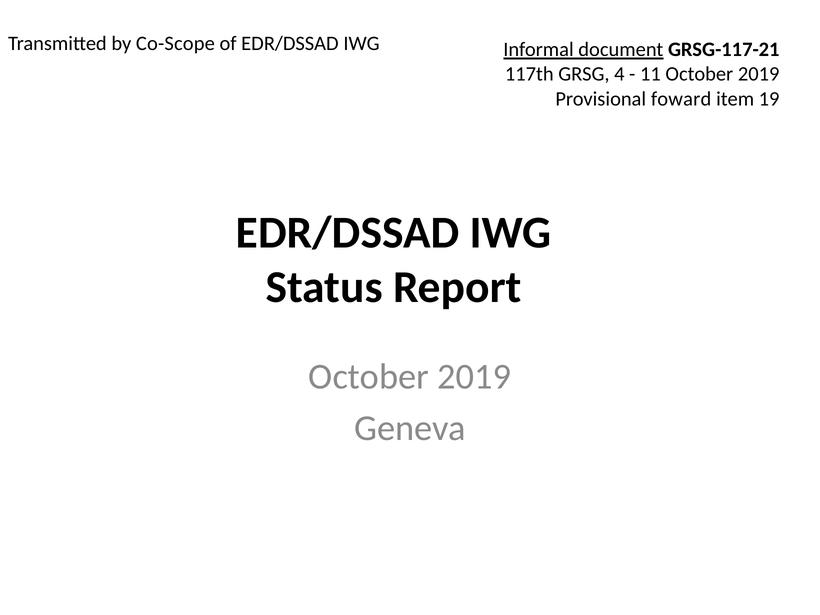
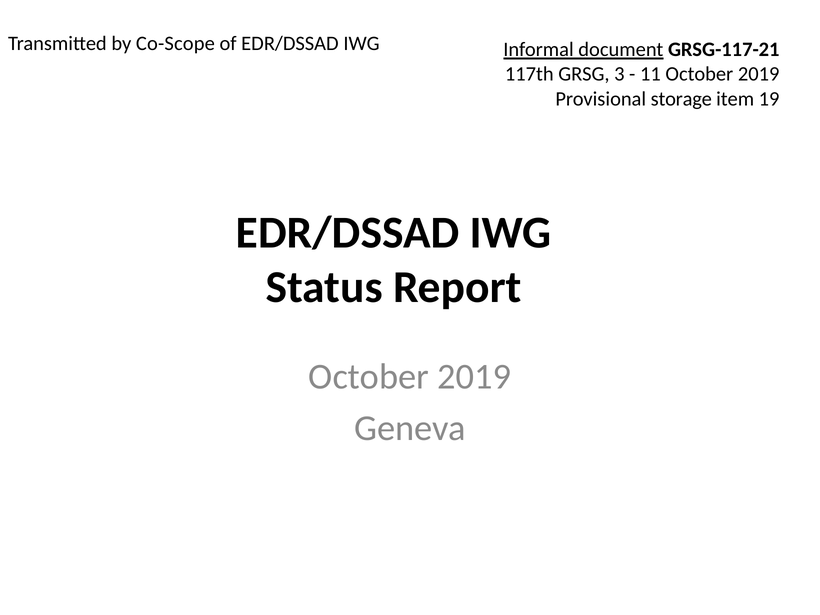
4: 4 -> 3
foward: foward -> storage
